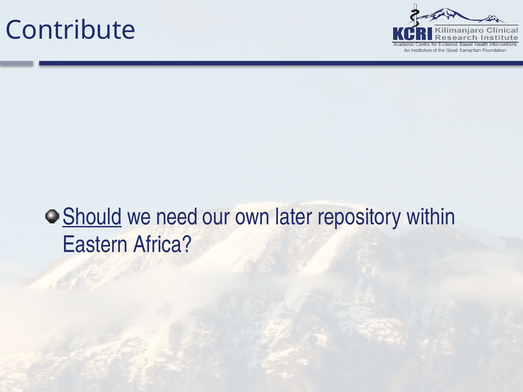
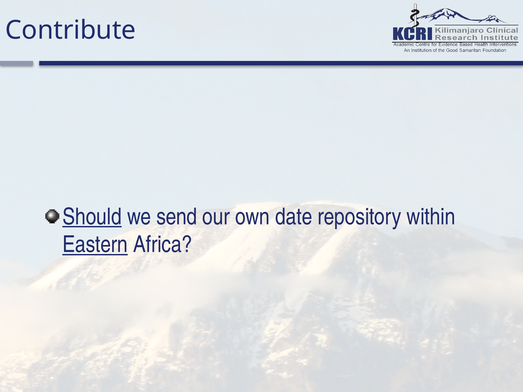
need: need -> send
later: later -> date
Eastern underline: none -> present
